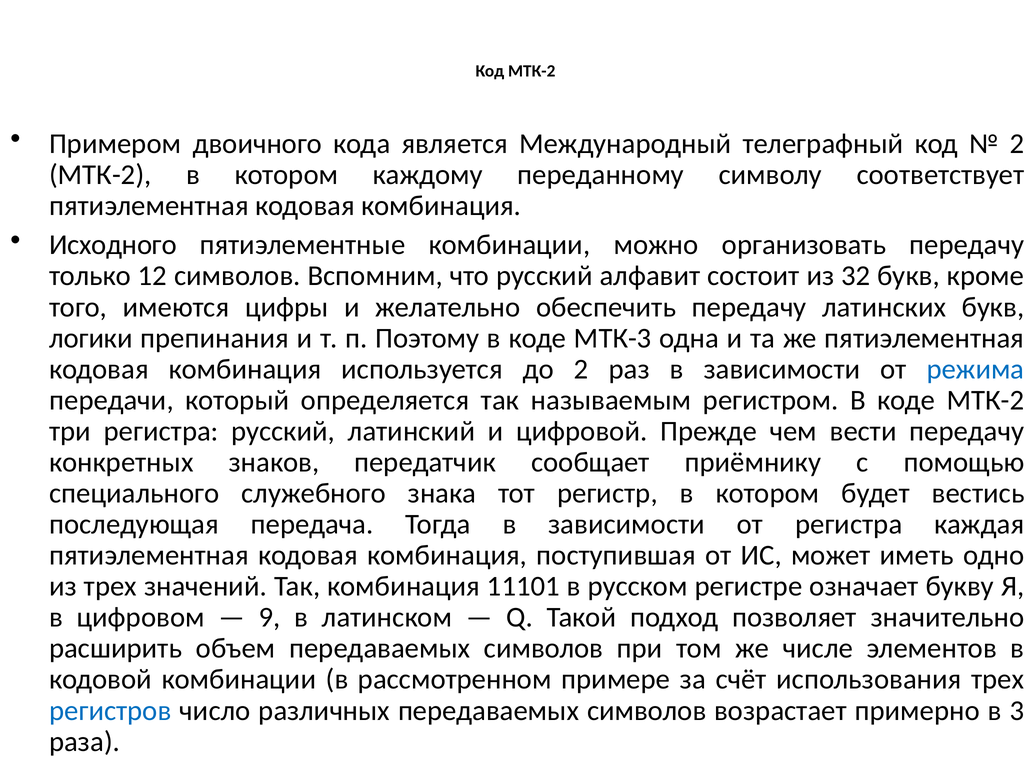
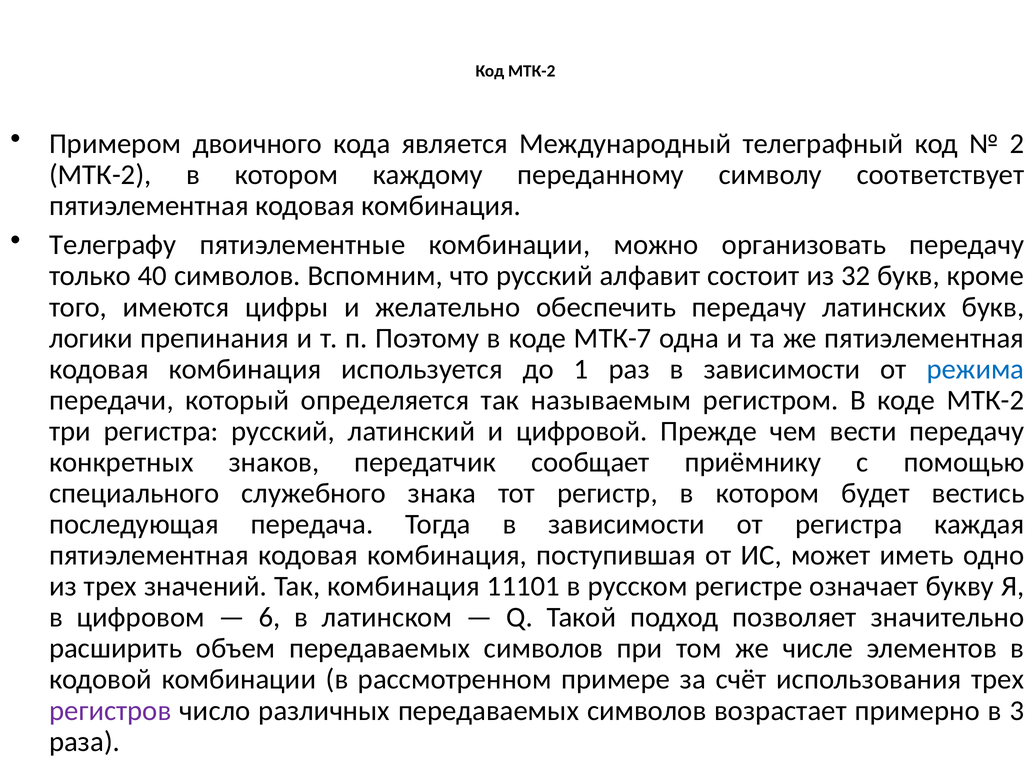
Исходного: Исходного -> Телеграфу
12: 12 -> 40
МТК-3: МТК-3 -> МТК-7
до 2: 2 -> 1
9: 9 -> 6
регистров colour: blue -> purple
